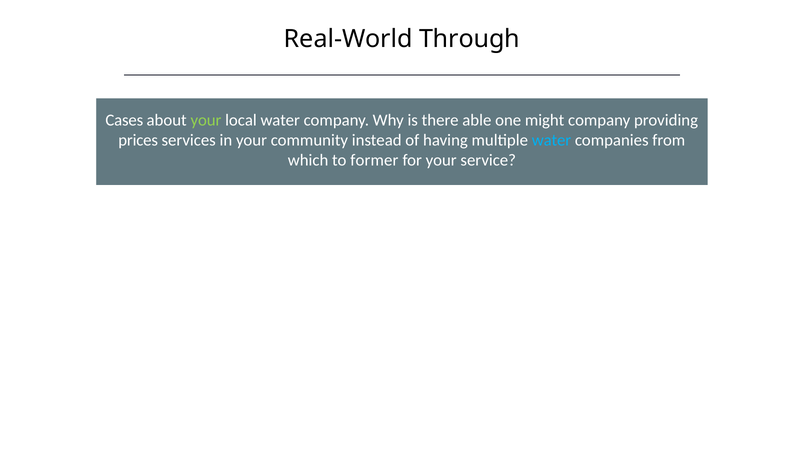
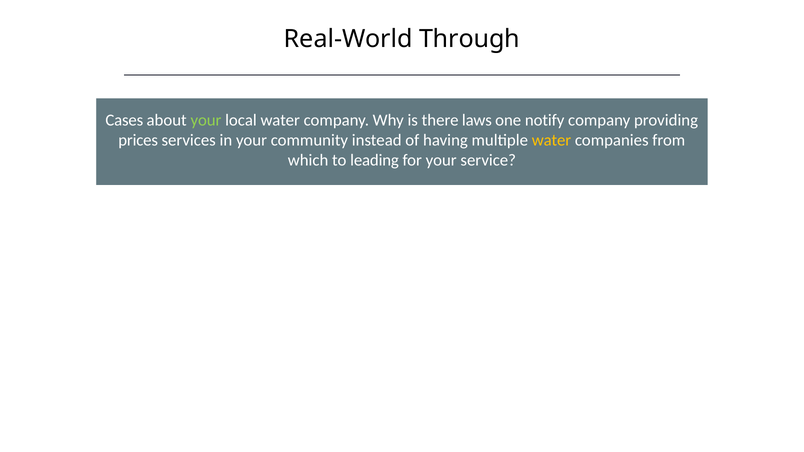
able: able -> laws
might: might -> notify
water at (551, 140) colour: light blue -> yellow
former: former -> leading
